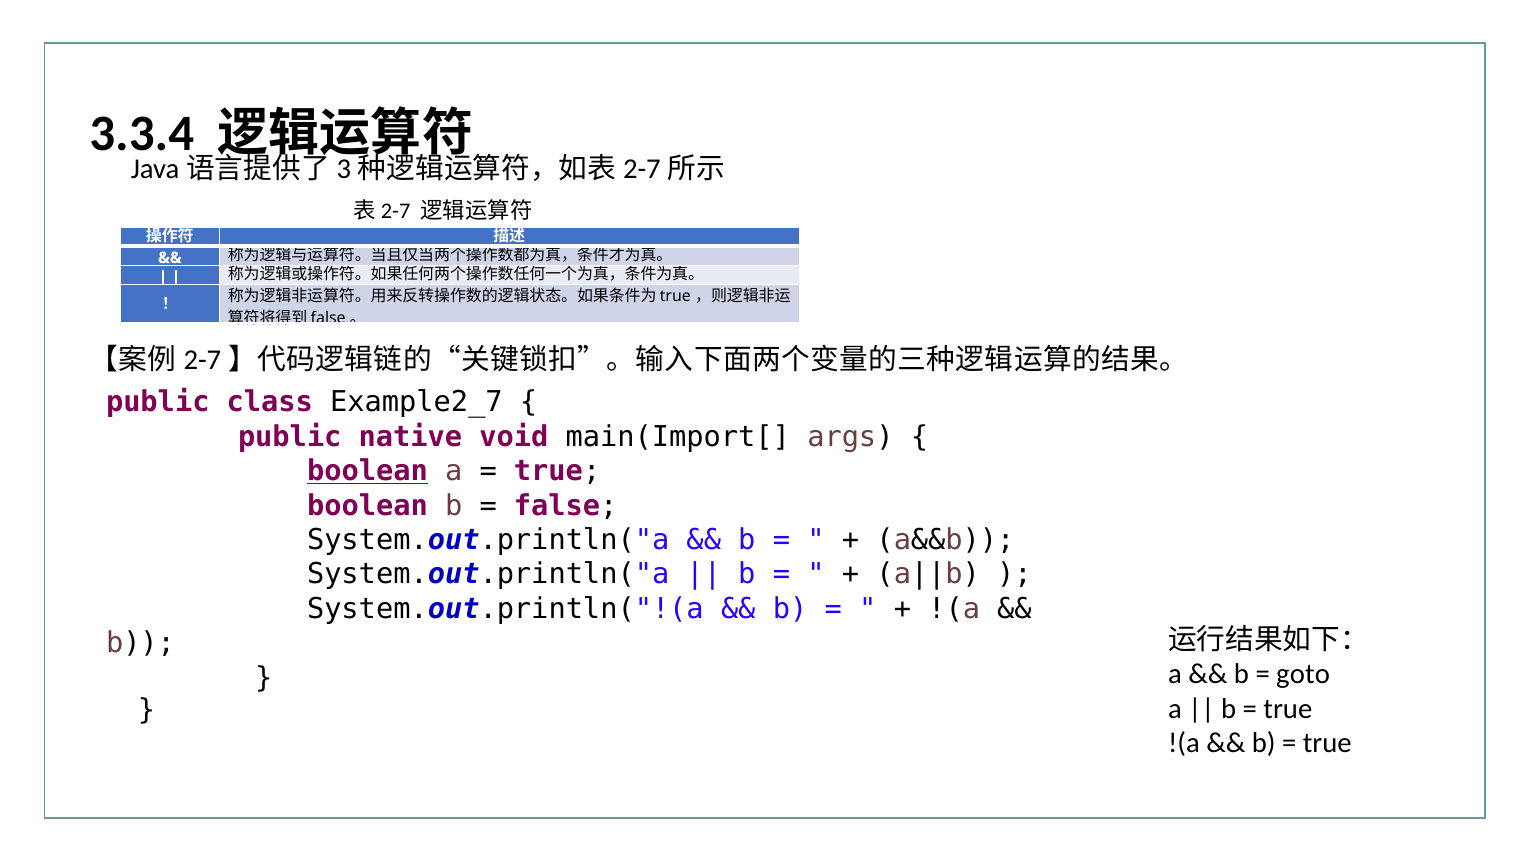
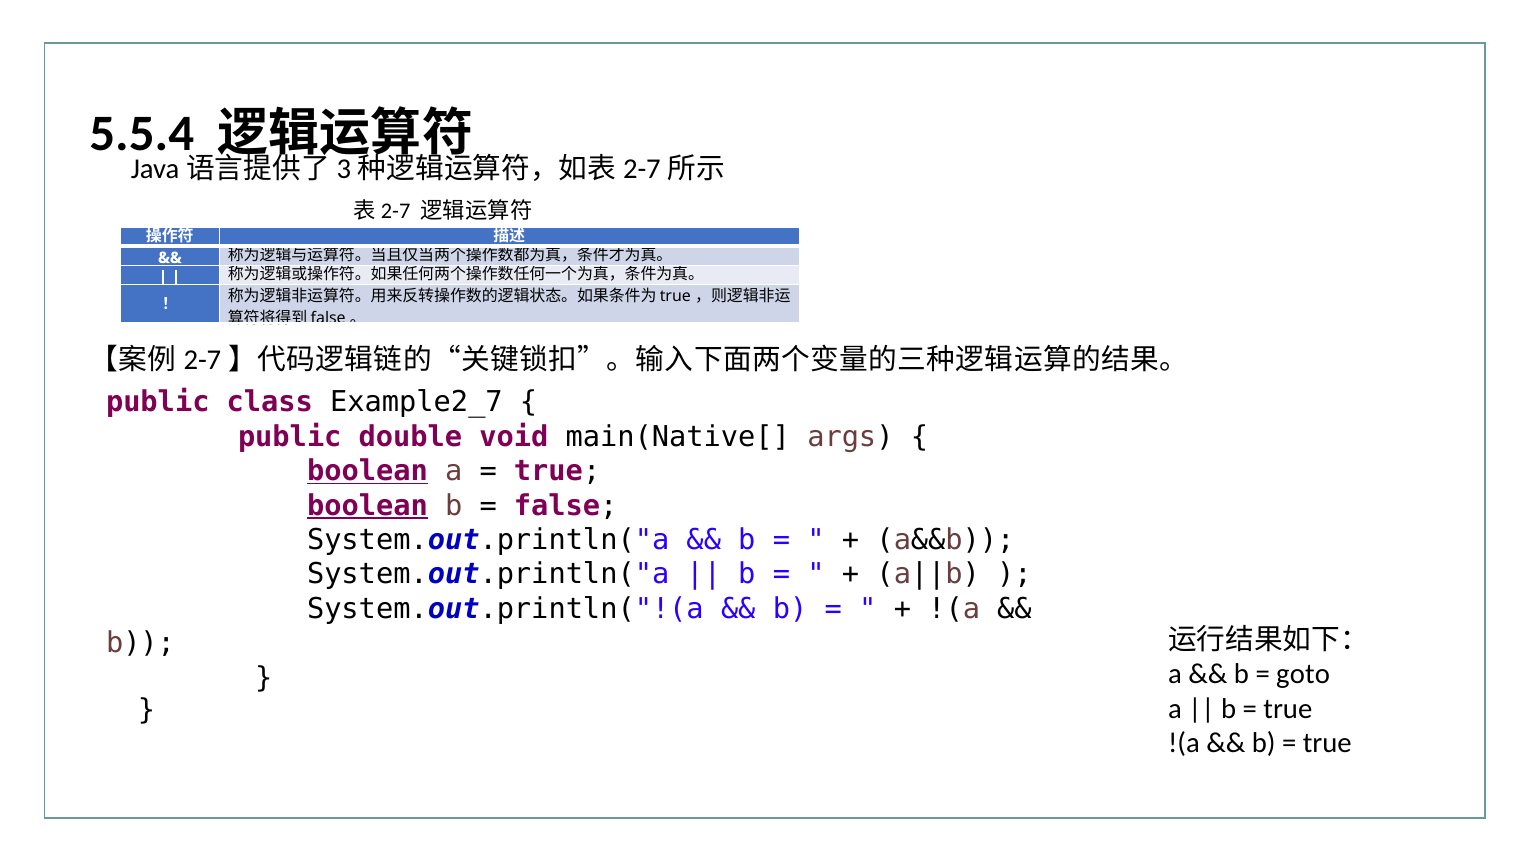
3.3.4: 3.3.4 -> 5.5.4
native: native -> double
main(Import[: main(Import[ -> main(Native[
boolean at (367, 505) underline: none -> present
